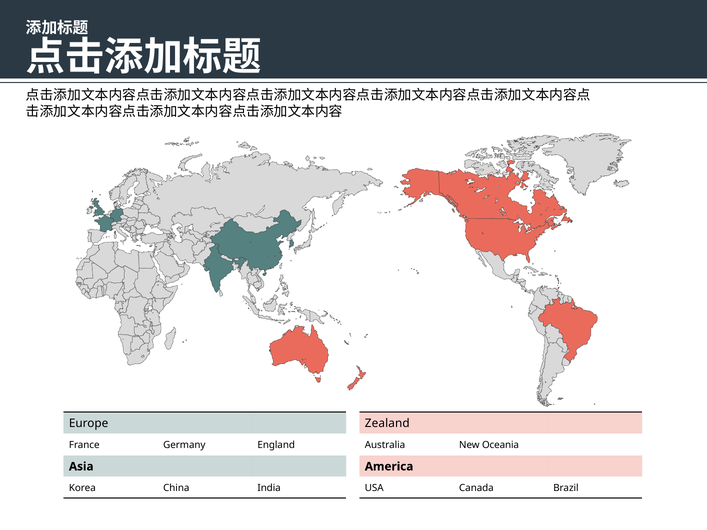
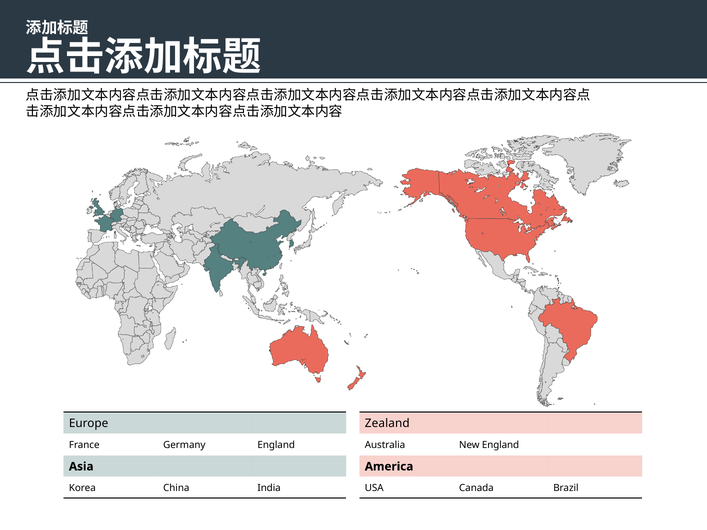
New Oceania: Oceania -> England
